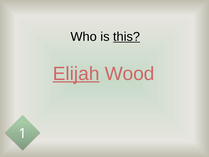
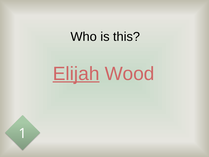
this underline: present -> none
